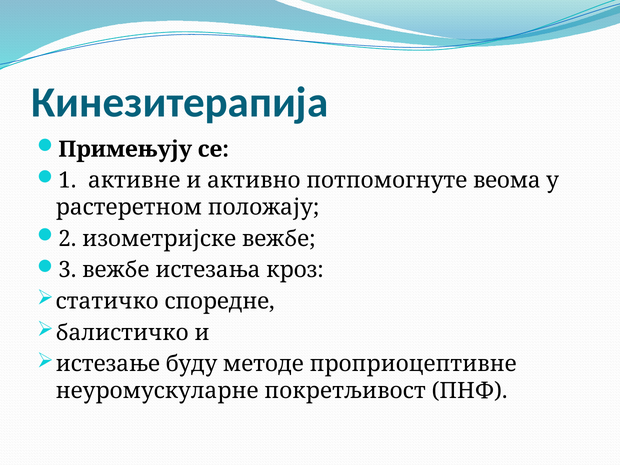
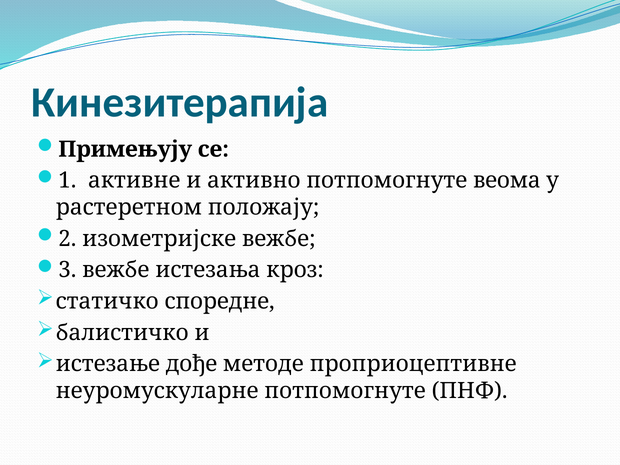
буду: буду -> дође
неуромускуларне покретљивост: покретљивост -> потпомогнуте
